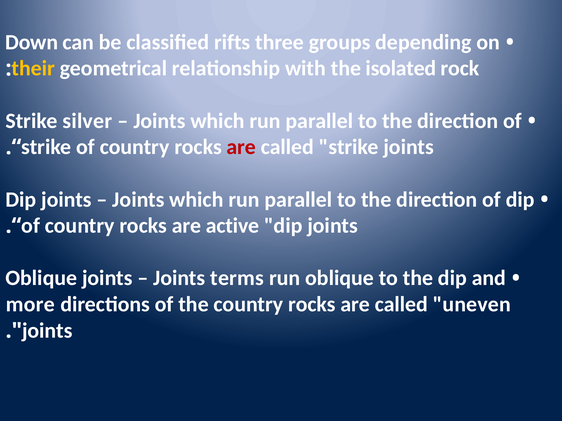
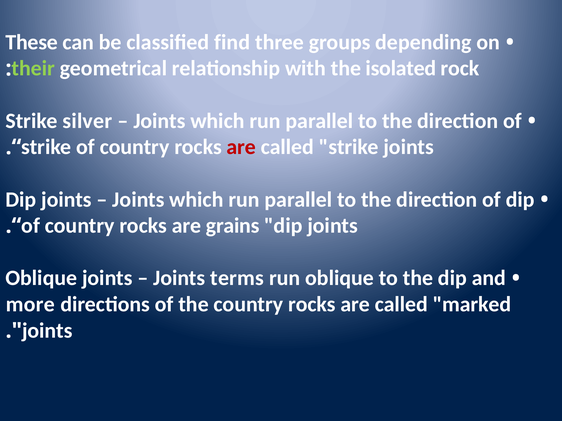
Down: Down -> These
rifts: rifts -> find
their colour: yellow -> light green
active: active -> grains
uneven: uneven -> marked
